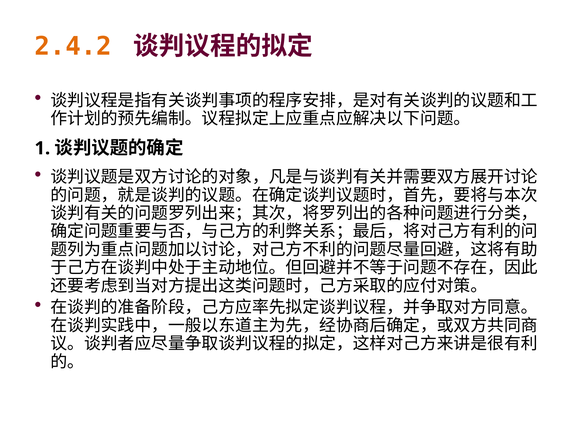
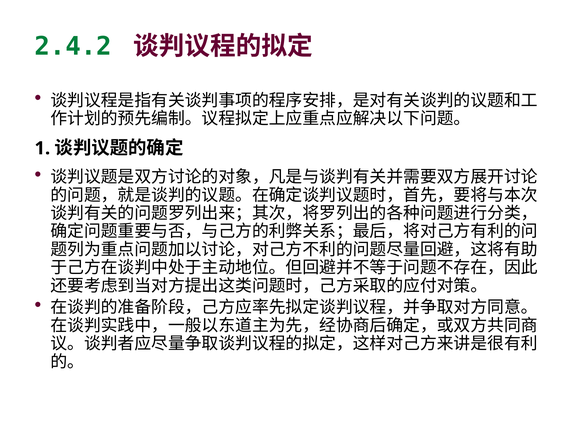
2.4.2 colour: orange -> green
